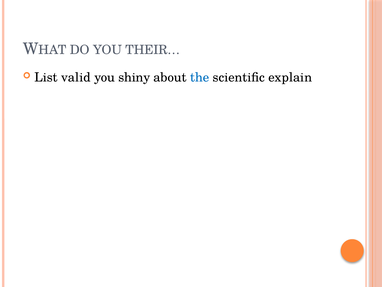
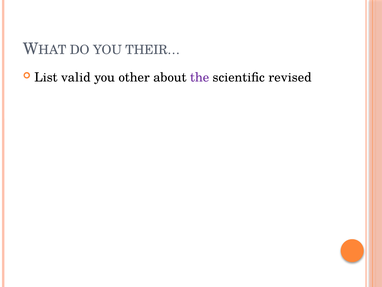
shiny: shiny -> other
the colour: blue -> purple
explain: explain -> revised
